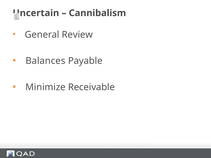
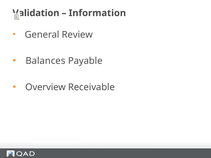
Uncertain: Uncertain -> Validation
Cannibalism: Cannibalism -> Information
Minimize: Minimize -> Overview
